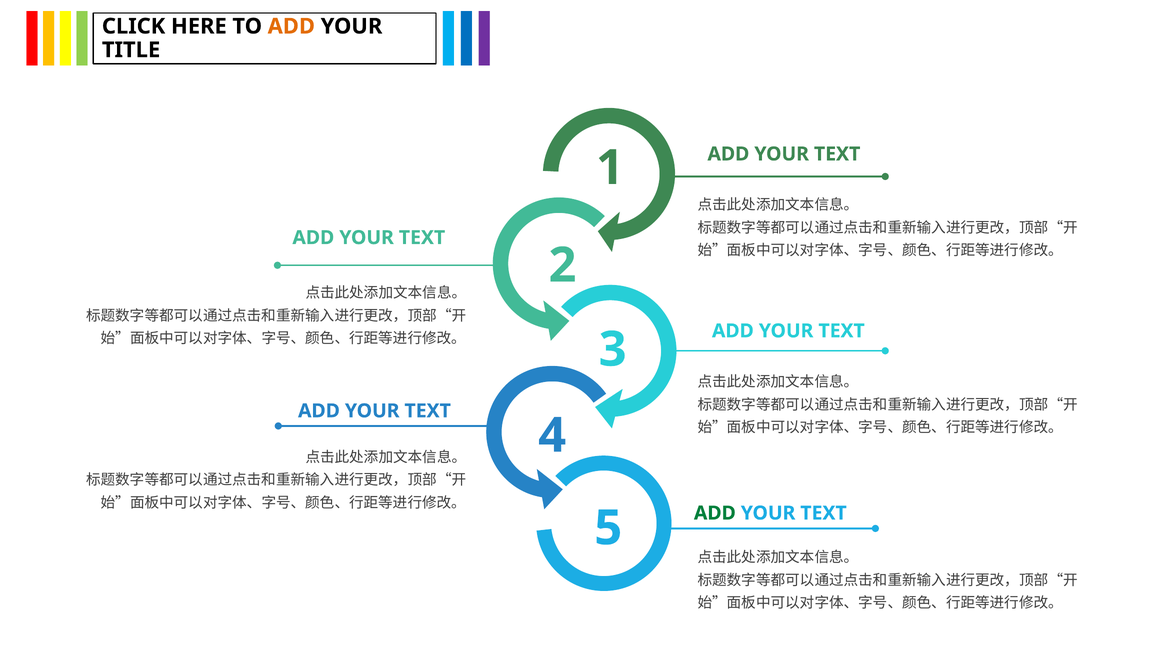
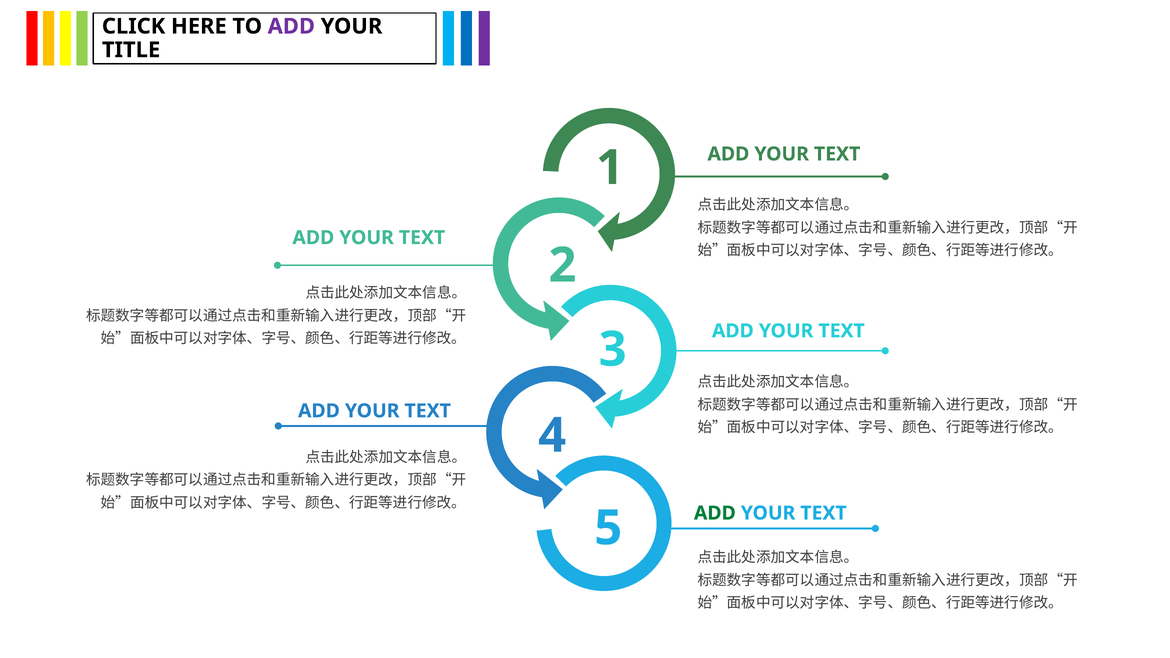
ADD at (291, 26) colour: orange -> purple
